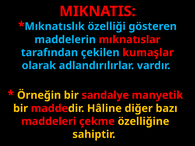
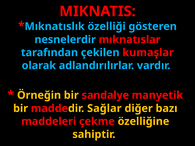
maddelerin: maddelerin -> nesnelerdir
Hâline: Hâline -> Sağlar
